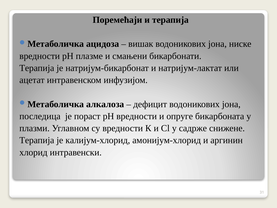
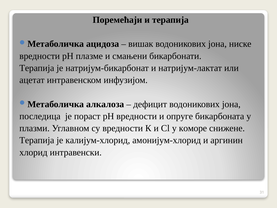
садрже: садрже -> коморе
